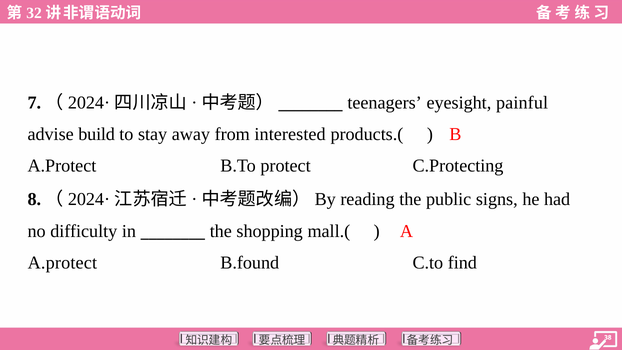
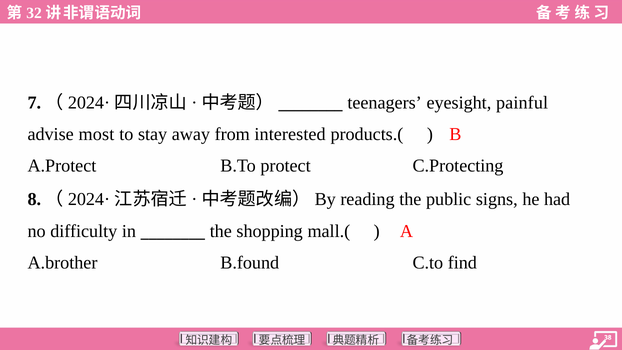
build: build -> most
A.protect at (62, 263): A.protect -> A.brother
